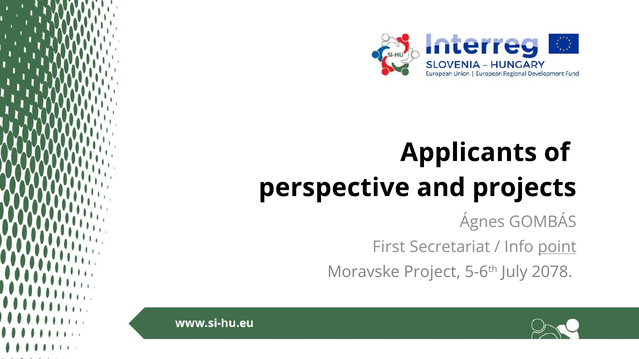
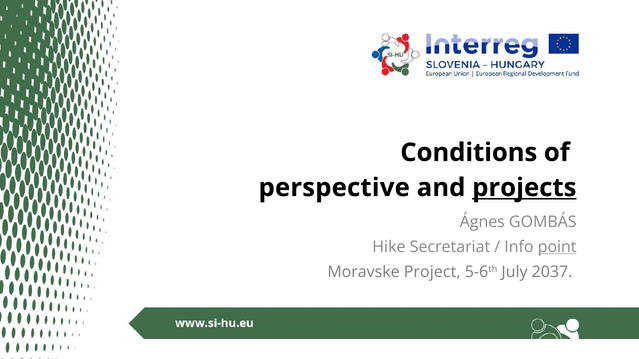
Applicants: Applicants -> Conditions
projects underline: none -> present
First: First -> Hike
2078: 2078 -> 2037
